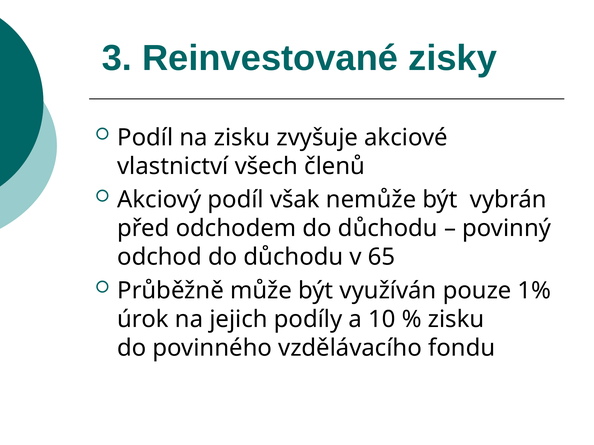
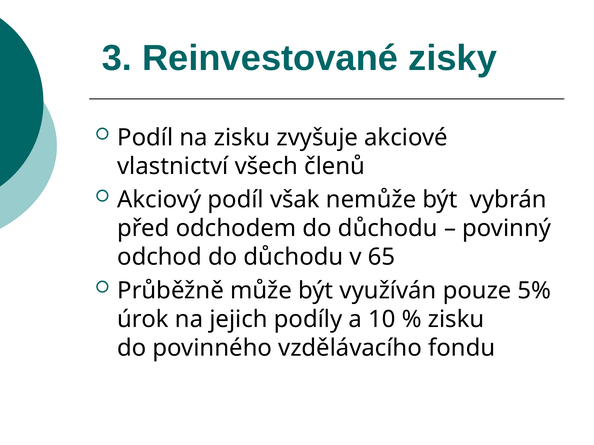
1%: 1% -> 5%
